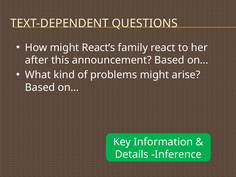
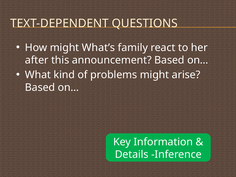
React’s: React’s -> What’s
